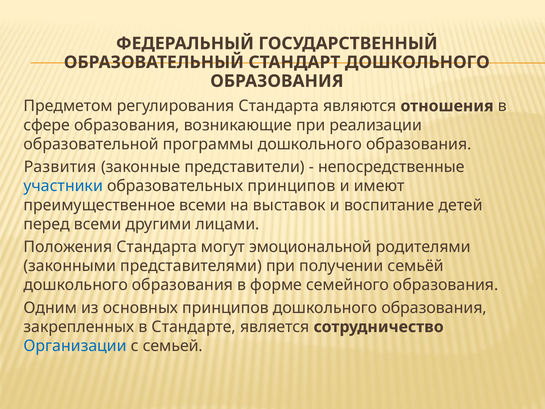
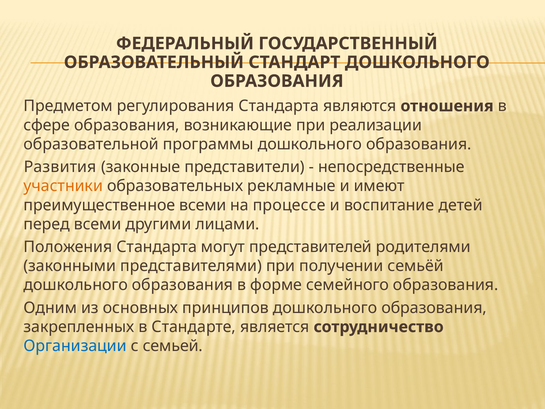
участники colour: blue -> orange
образовательных принципов: принципов -> рекламные
выставок: выставок -> процессе
эмоциональной: эмоциональной -> представителей
